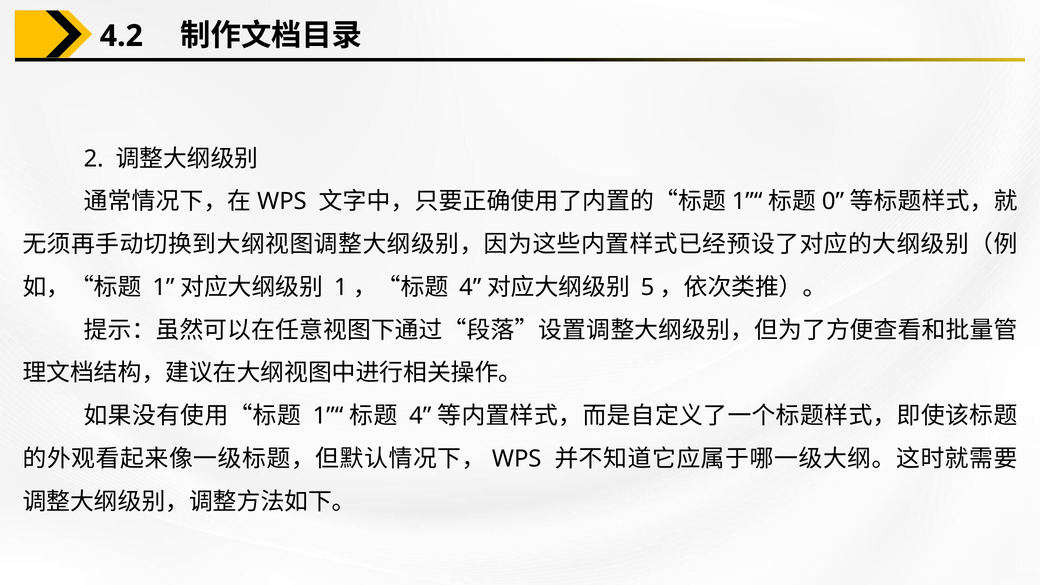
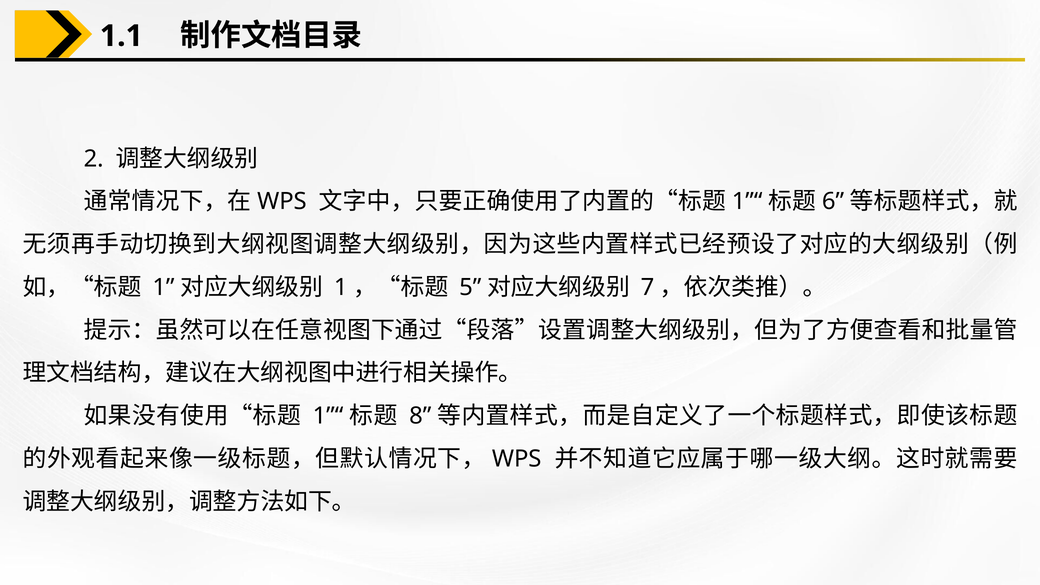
4.2: 4.2 -> 1.1
0: 0 -> 6
4 at (470, 287): 4 -> 5
5: 5 -> 7
4 at (420, 416): 4 -> 8
